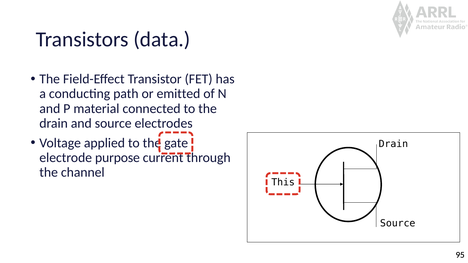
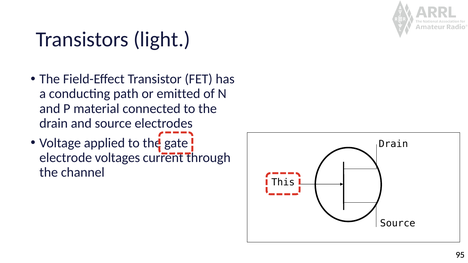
data: data -> light
purpose: purpose -> voltages
